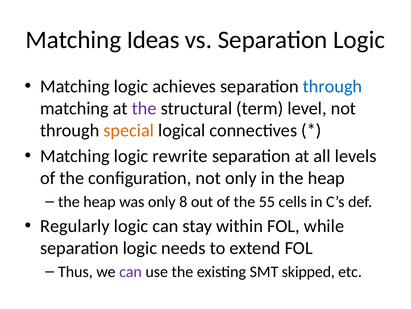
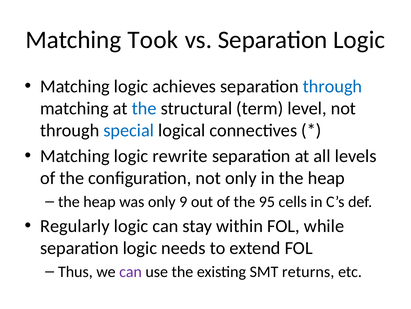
Ideas: Ideas -> Took
the at (144, 108) colour: purple -> blue
special colour: orange -> blue
8: 8 -> 9
55: 55 -> 95
skipped: skipped -> returns
